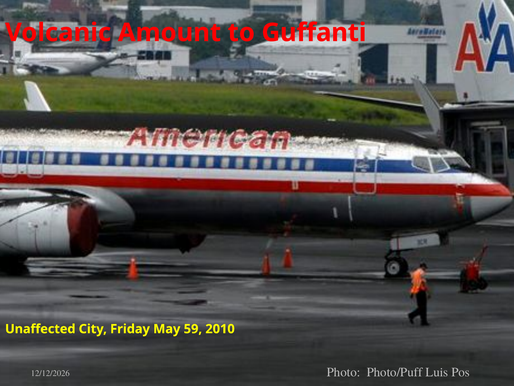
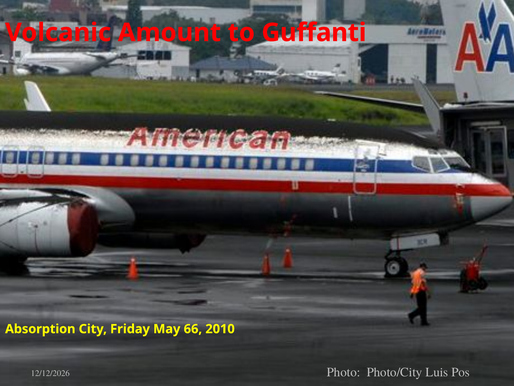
Unaffected: Unaffected -> Absorption
59: 59 -> 66
Photo/Puff: Photo/Puff -> Photo/City
